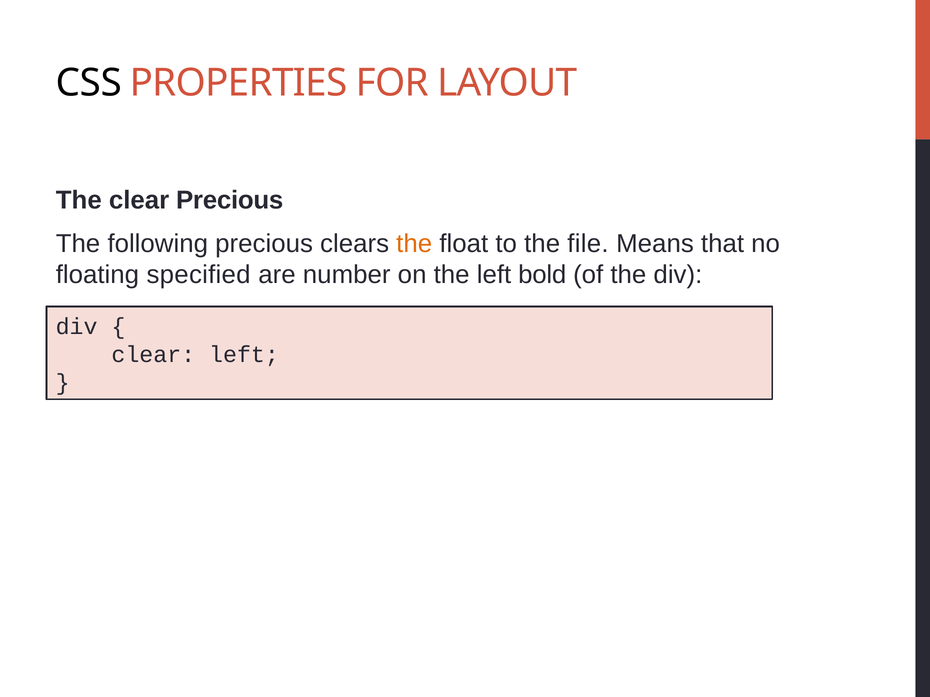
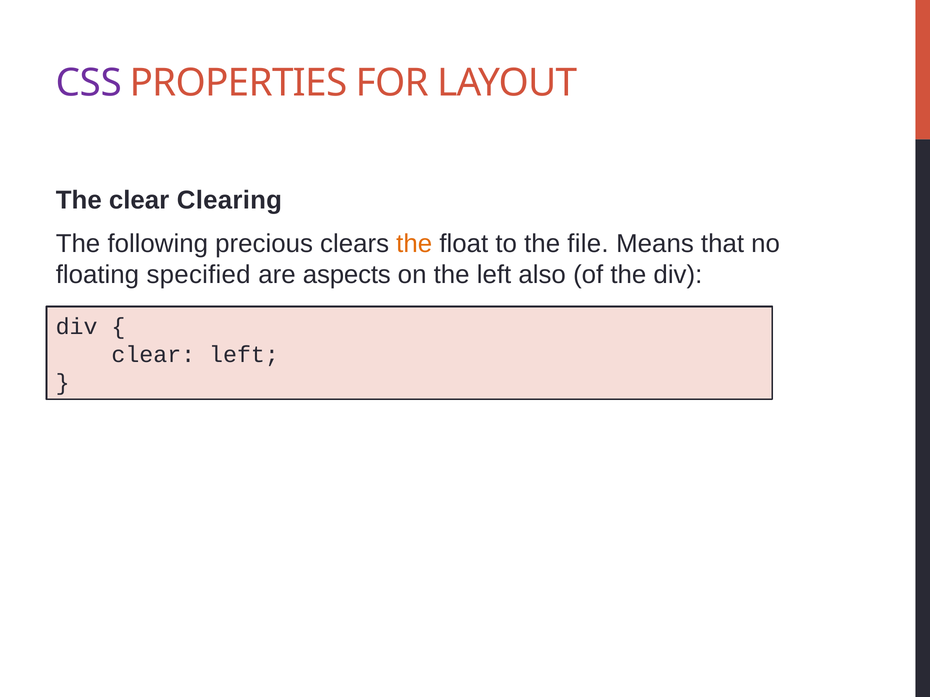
CSS colour: black -> purple
clear Precious: Precious -> Clearing
number: number -> aspects
bold: bold -> also
